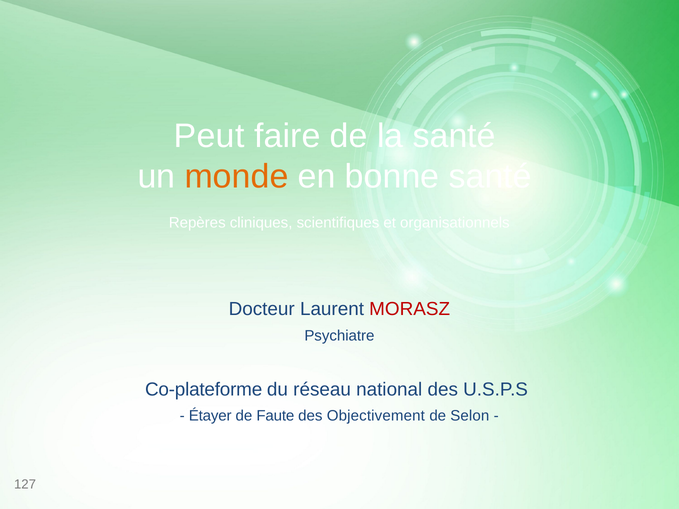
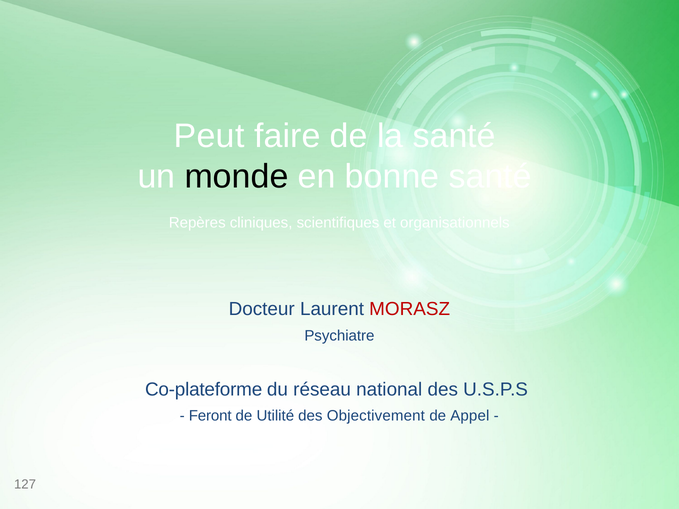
monde colour: orange -> black
Étayer: Étayer -> Feront
Faute: Faute -> Utilité
Selon: Selon -> Appel
